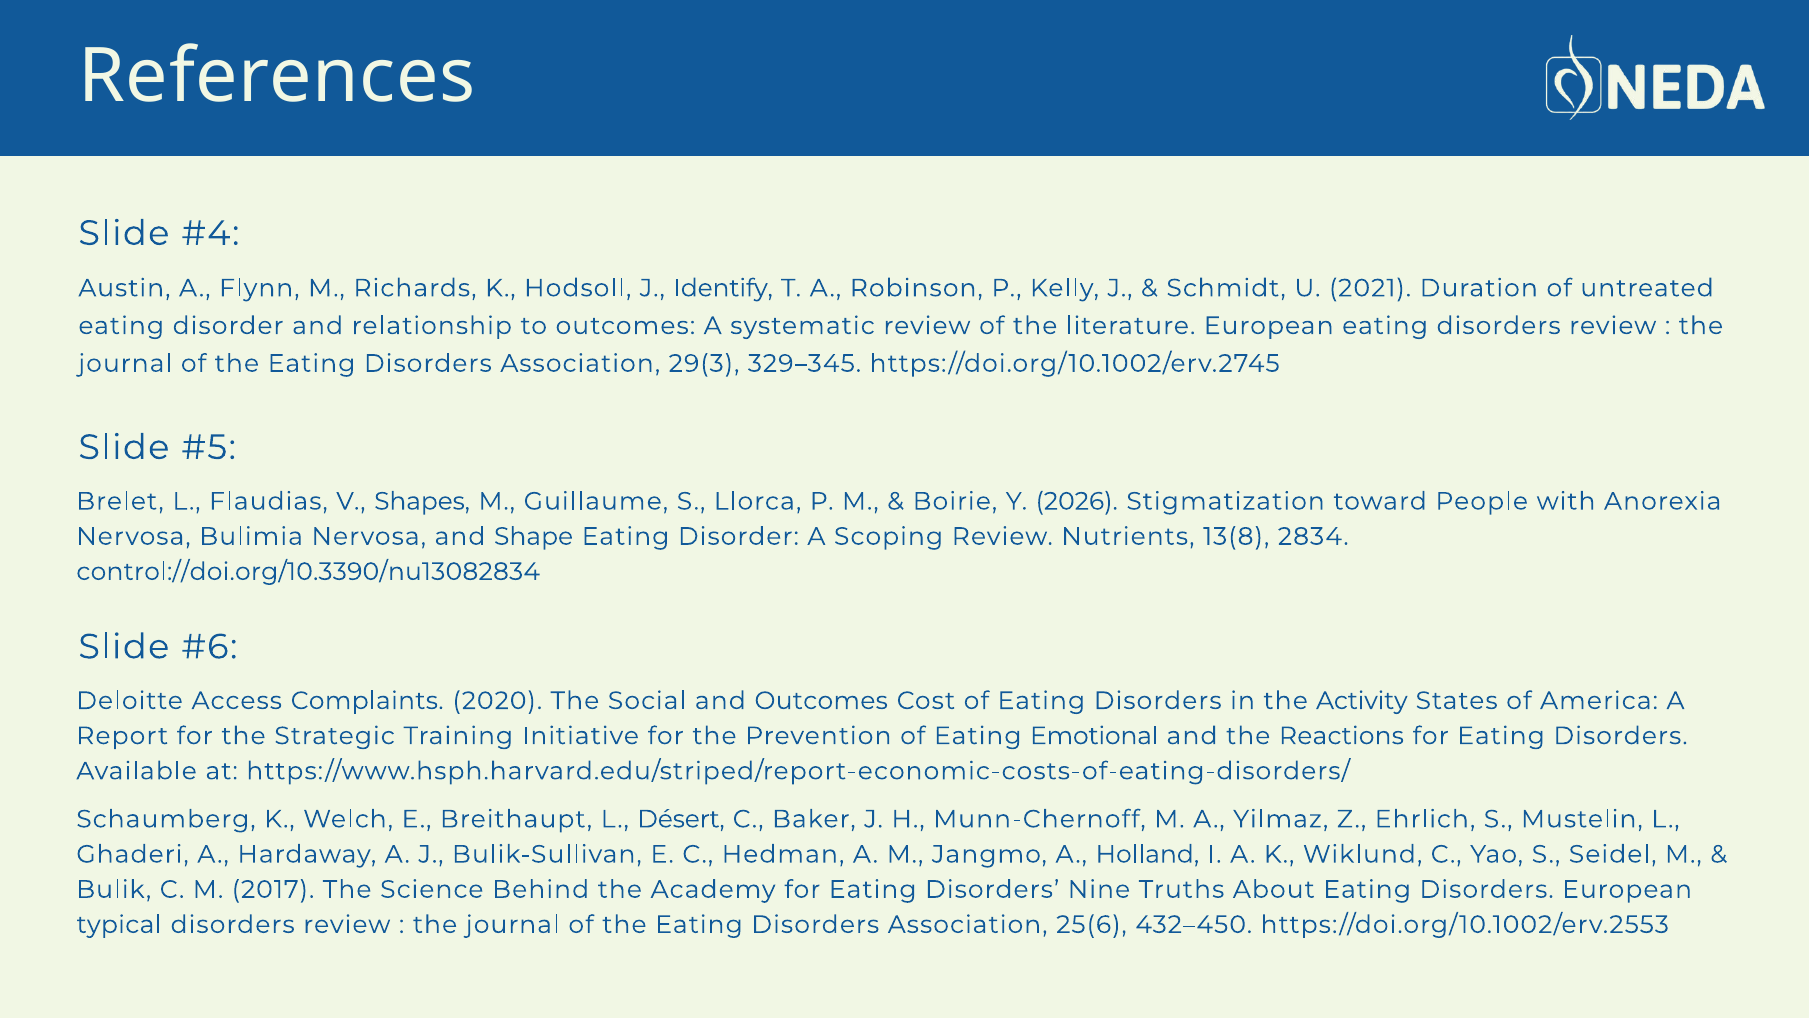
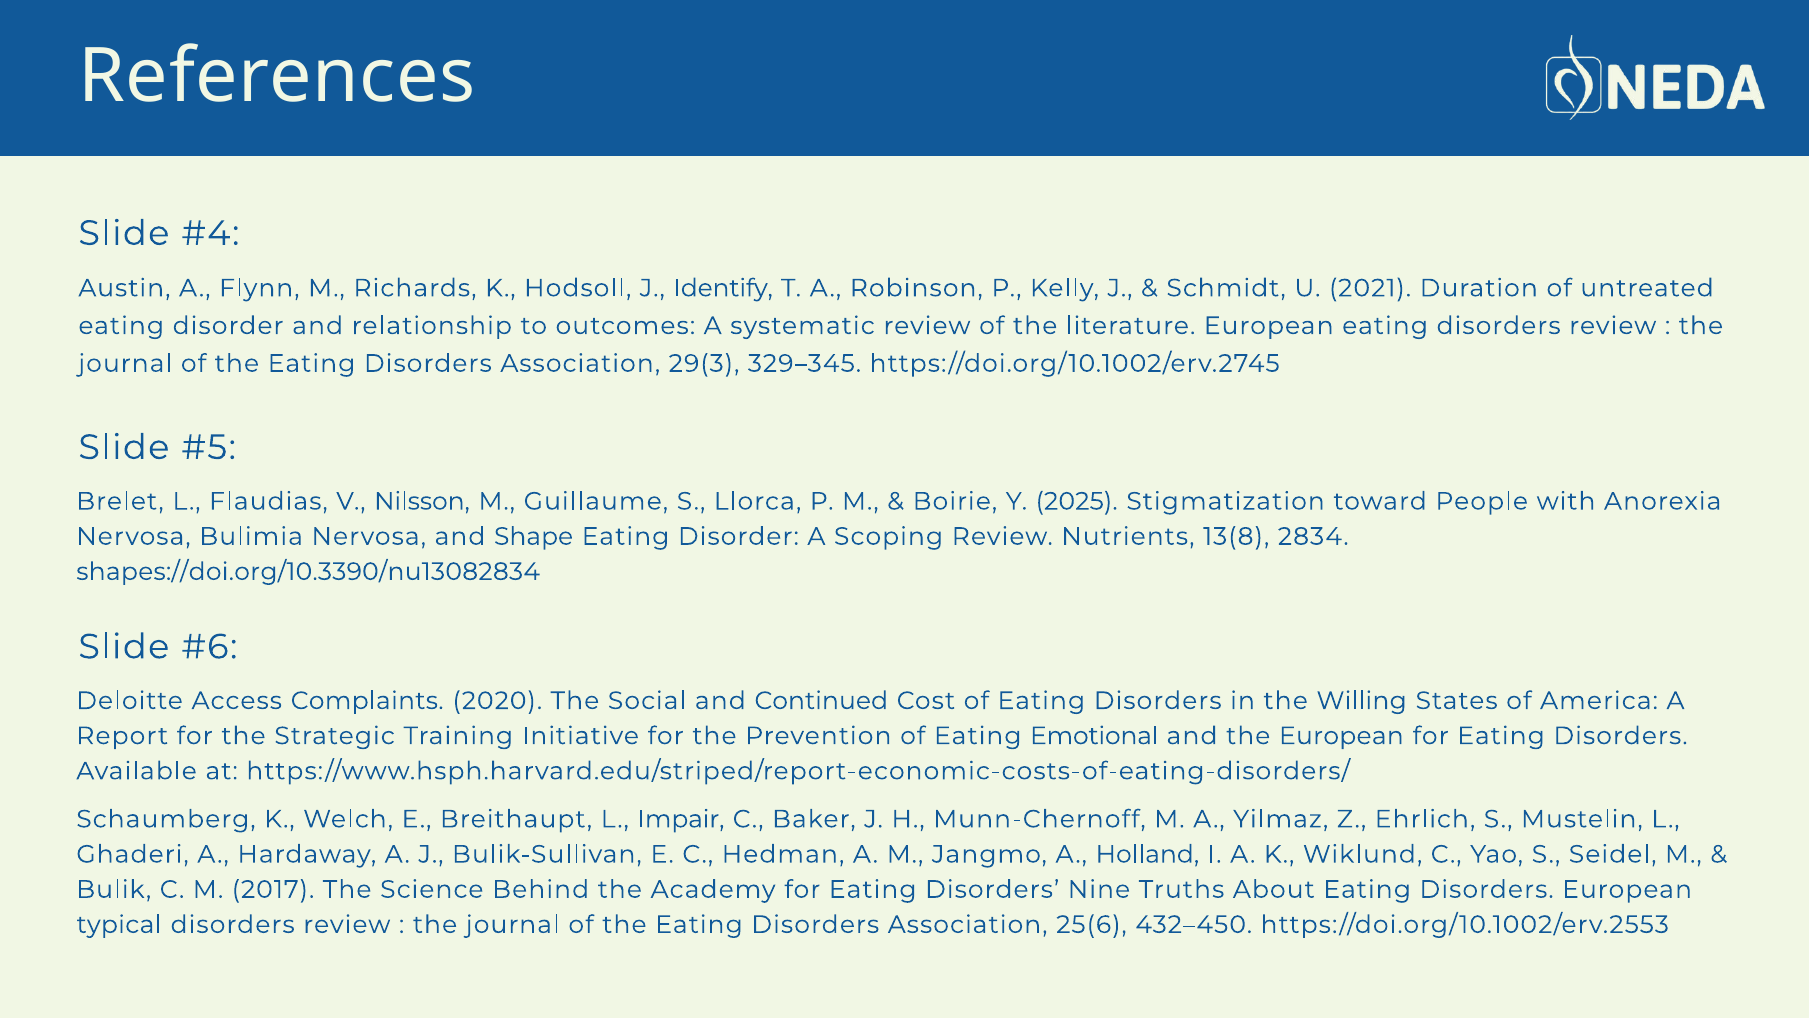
Shapes: Shapes -> Nilsson
2026: 2026 -> 2025
control://doi.org/10.3390/nu13082834: control://doi.org/10.3390/nu13082834 -> shapes://doi.org/10.3390/nu13082834
and Outcomes: Outcomes -> Continued
Activity: Activity -> Willing
the Reactions: Reactions -> European
Désert: Désert -> Impair
